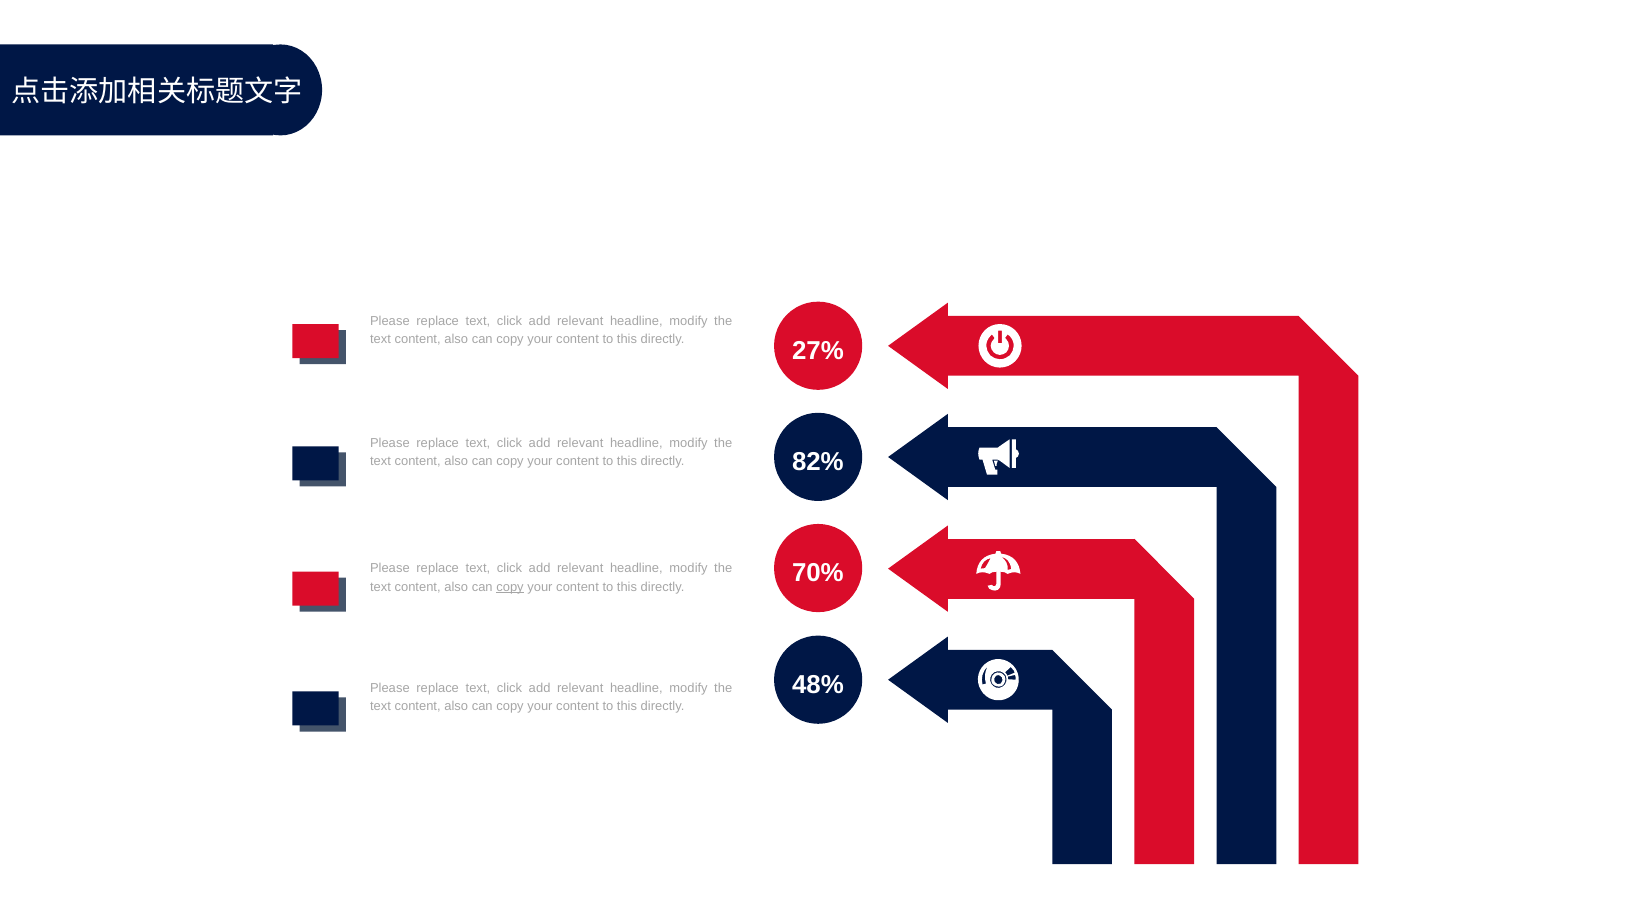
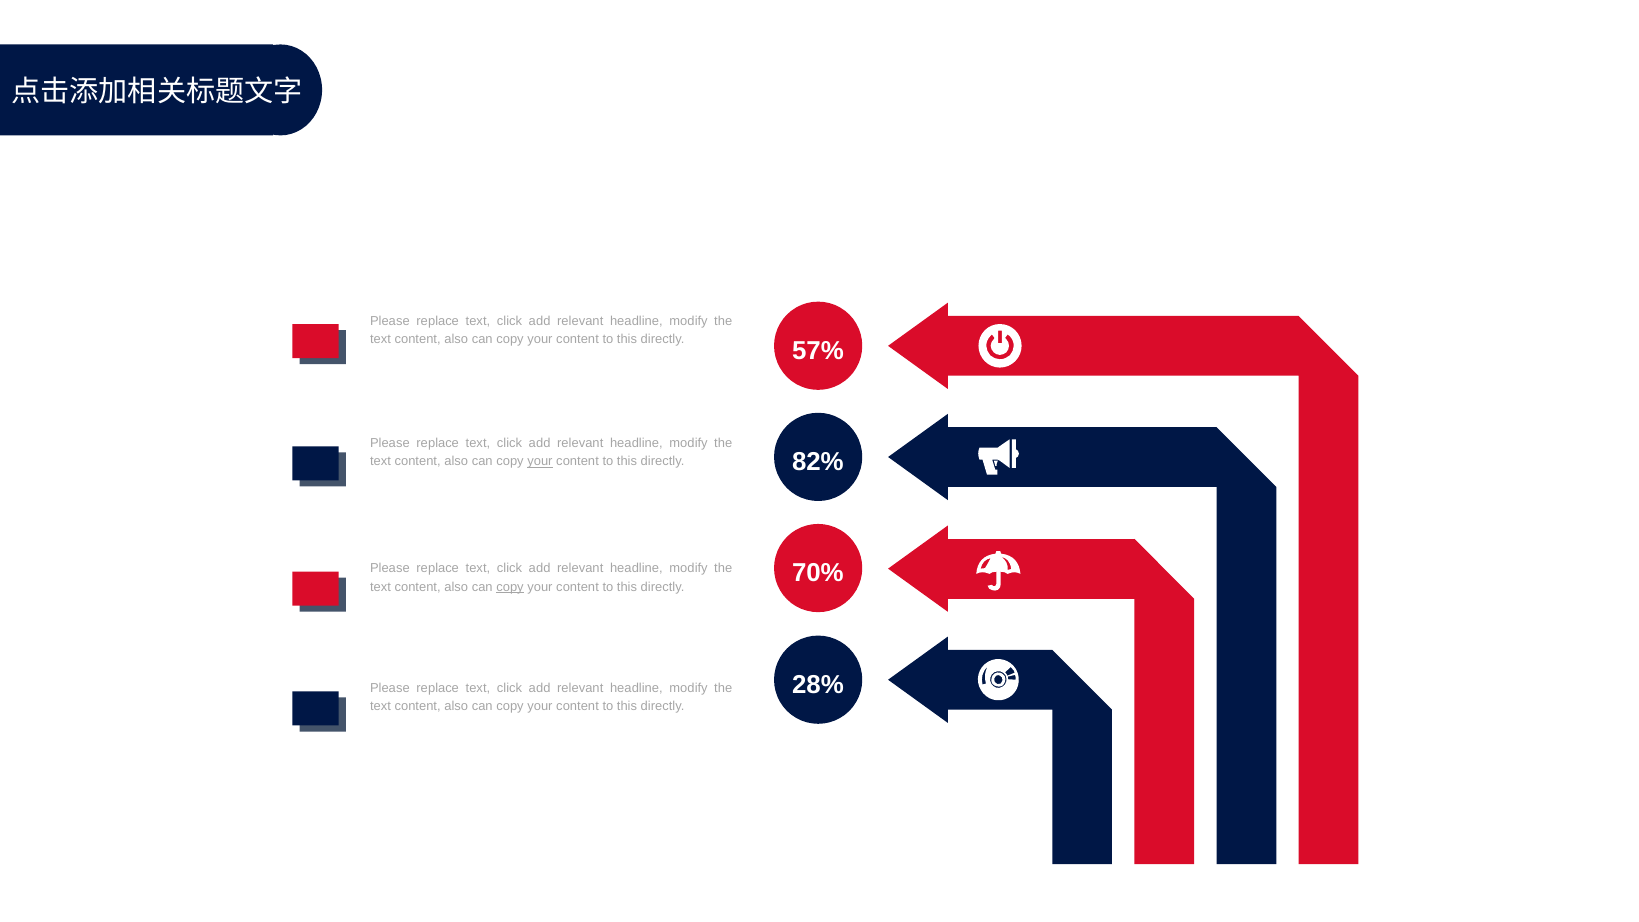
27%: 27% -> 57%
your at (540, 462) underline: none -> present
48%: 48% -> 28%
